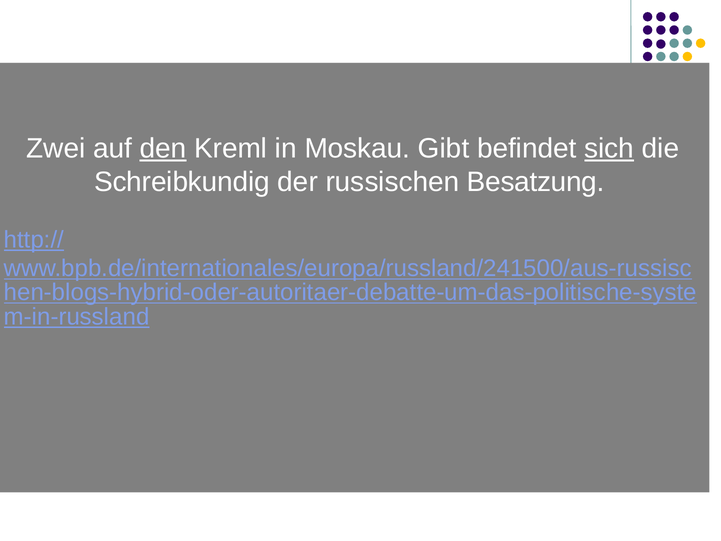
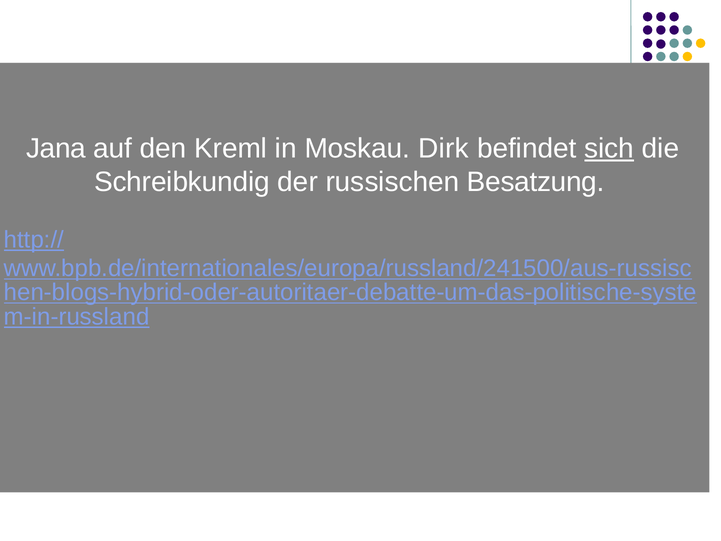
Zwei: Zwei -> Jana
den underline: present -> none
Gibt: Gibt -> Dirk
